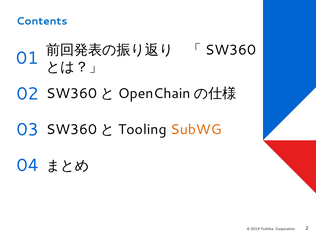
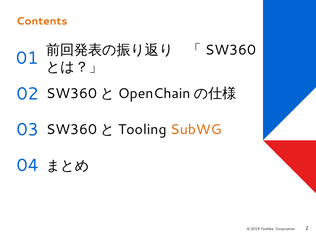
Contents colour: blue -> orange
